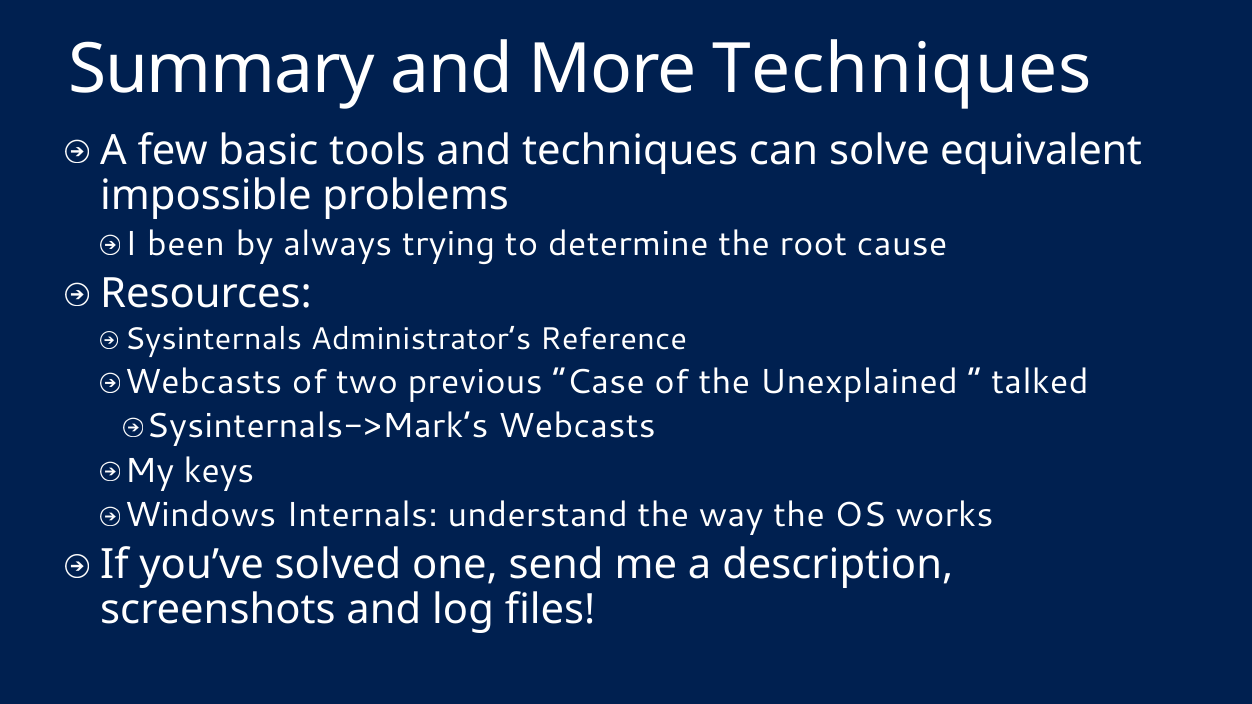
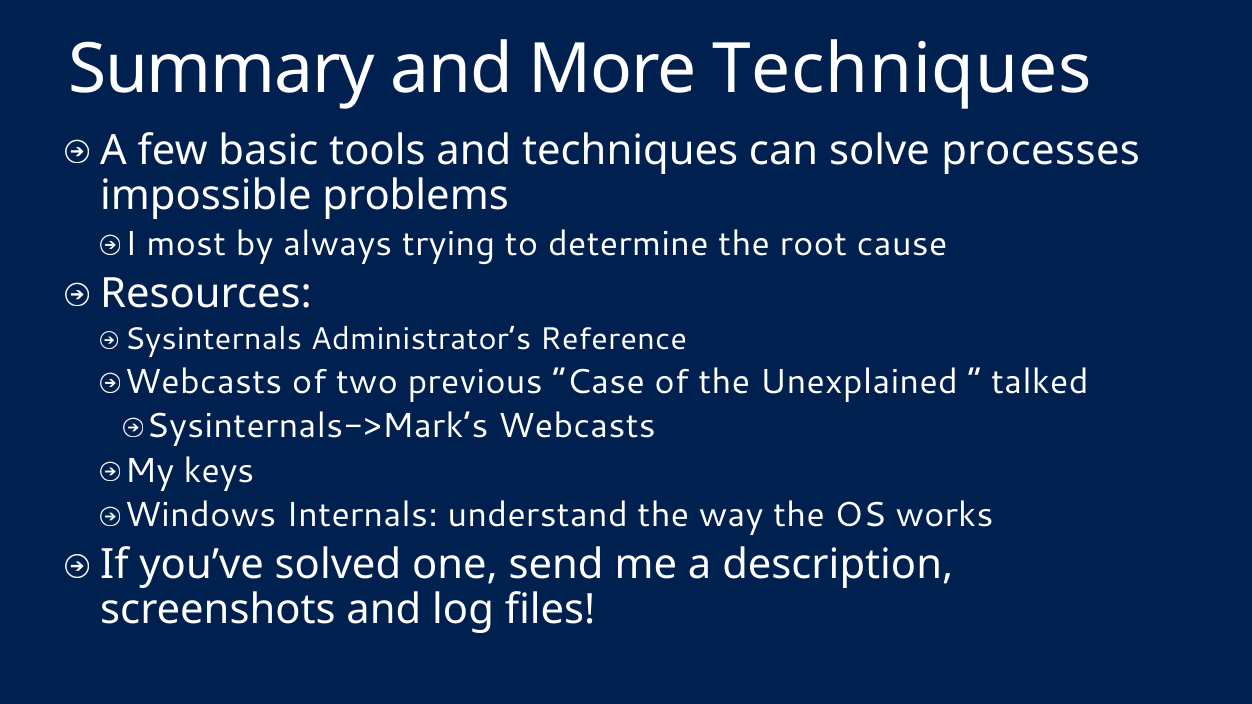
equivalent: equivalent -> processes
been: been -> most
